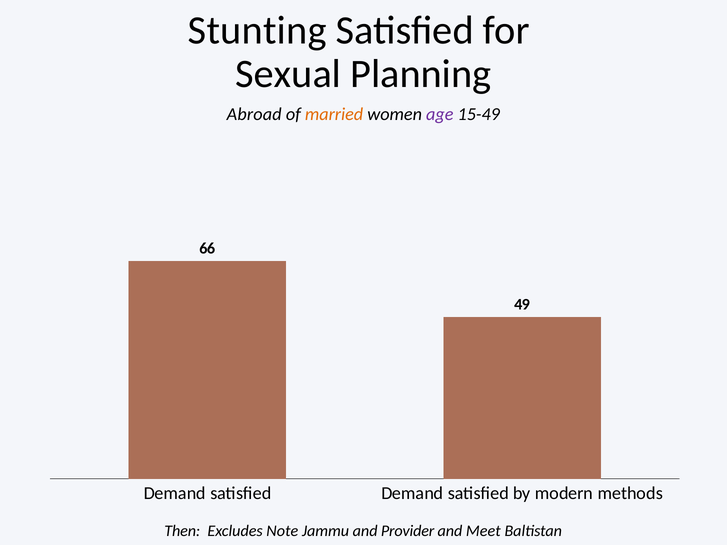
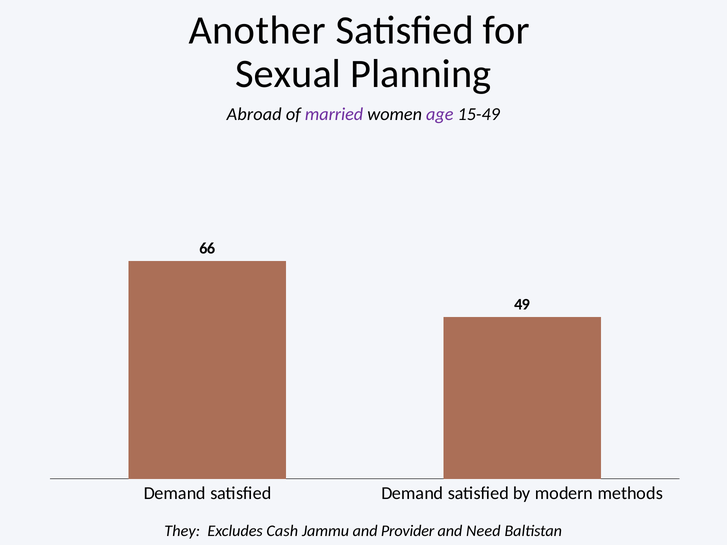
Stunting: Stunting -> Another
married colour: orange -> purple
Then: Then -> They
Note: Note -> Cash
Meet: Meet -> Need
